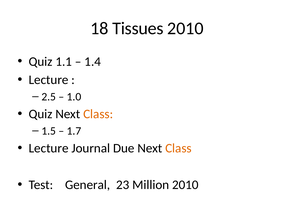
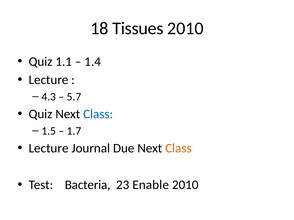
2.5: 2.5 -> 4.3
1.0: 1.0 -> 5.7
Class at (98, 114) colour: orange -> blue
General: General -> Bacteria
Million: Million -> Enable
